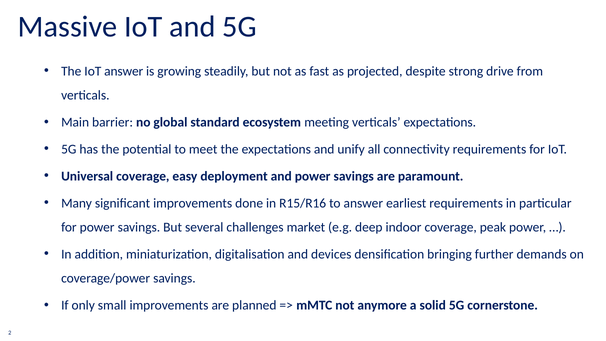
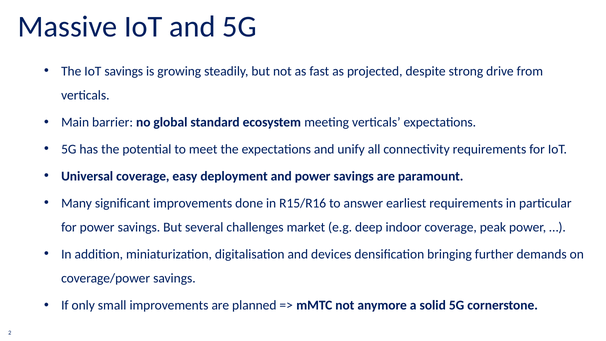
IoT answer: answer -> savings
